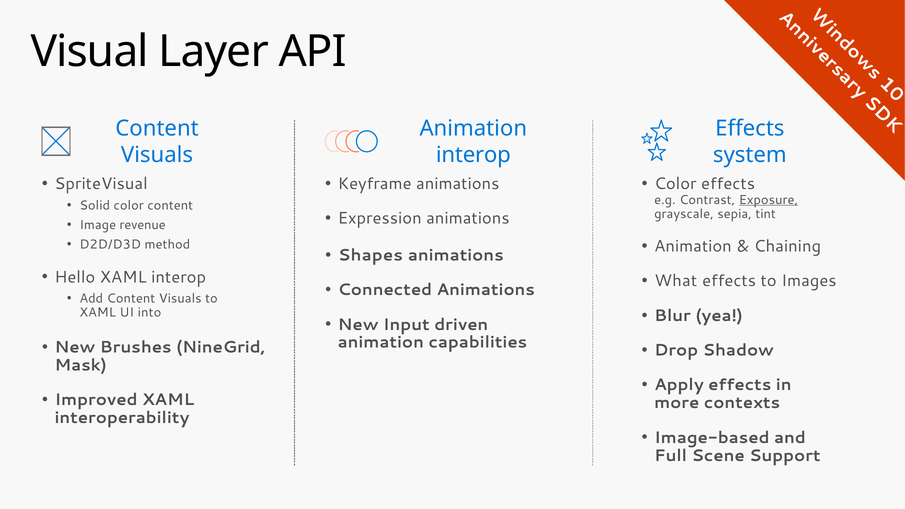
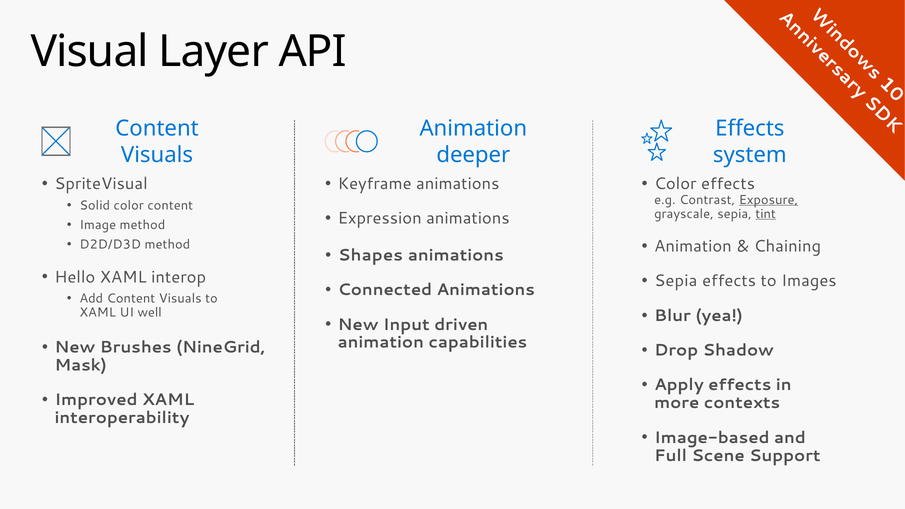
interop at (473, 155): interop -> deeper
tint underline: none -> present
Image revenue: revenue -> method
What at (676, 281): What -> Sepia
into: into -> well
